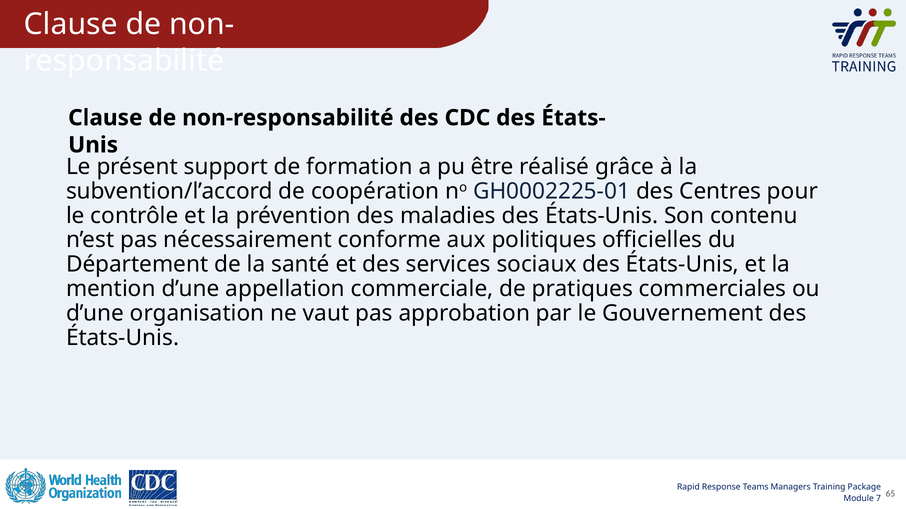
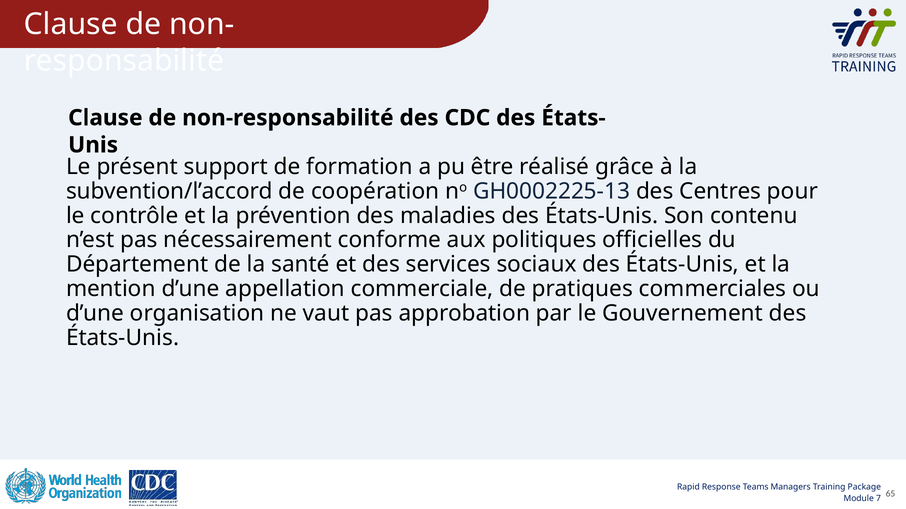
GH0002225-01: GH0002225-01 -> GH0002225-13
